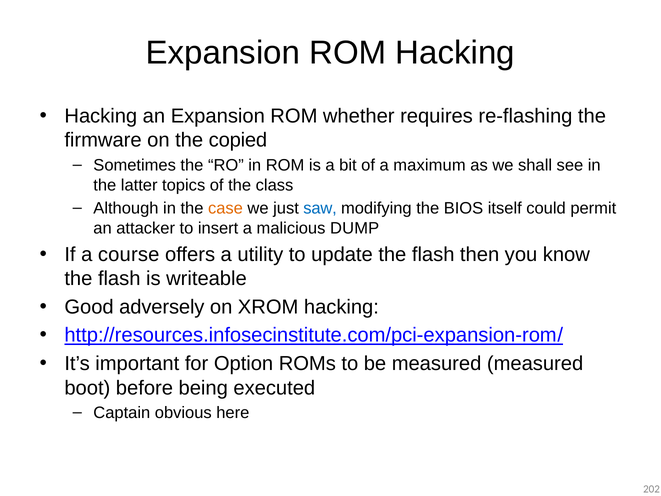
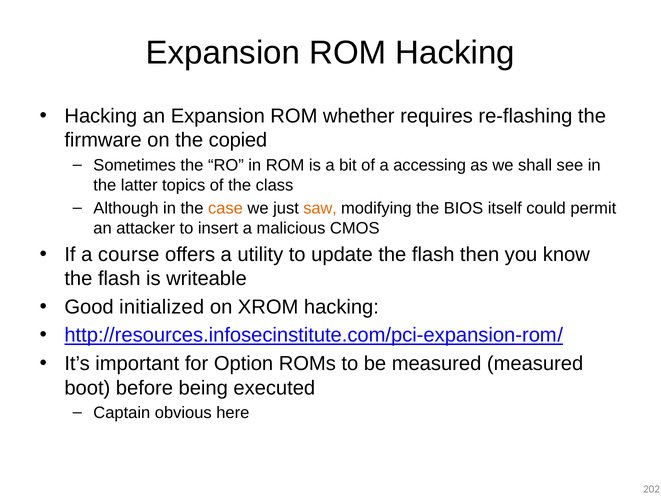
maximum: maximum -> accessing
saw colour: blue -> orange
DUMP: DUMP -> CMOS
adversely: adversely -> initialized
